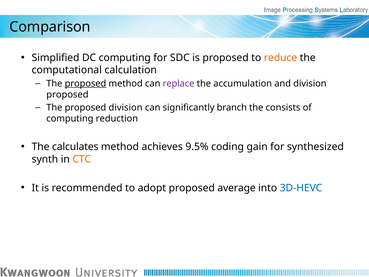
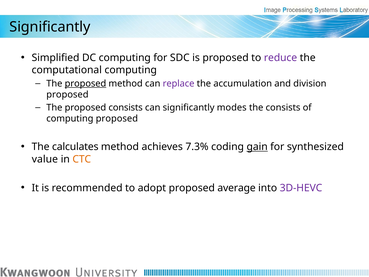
Comparison at (50, 27): Comparison -> Significantly
reduce colour: orange -> purple
computational calculation: calculation -> computing
proposed division: division -> consists
branch: branch -> modes
computing reduction: reduction -> proposed
9.5%: 9.5% -> 7.3%
gain underline: none -> present
synth: synth -> value
3D-HEVC colour: blue -> purple
